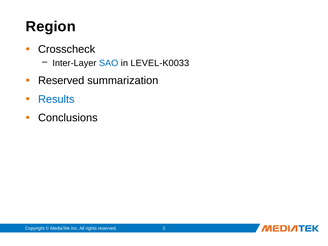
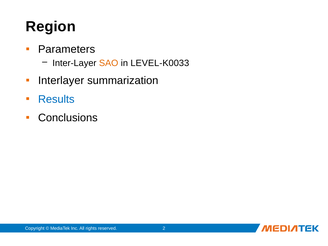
Crosscheck: Crosscheck -> Parameters
SAO colour: blue -> orange
Reserved at (61, 81): Reserved -> Interlayer
